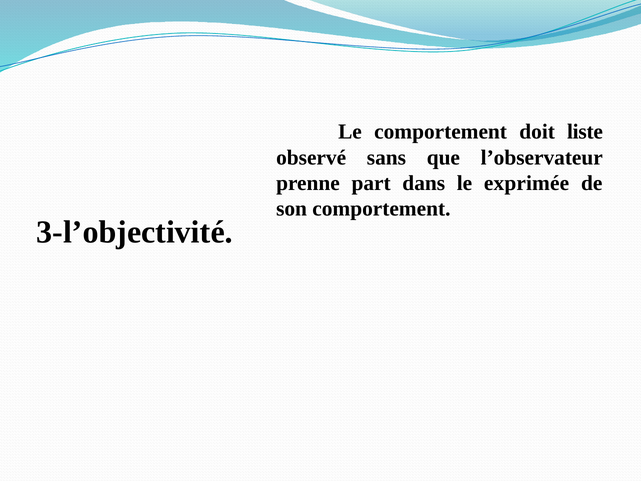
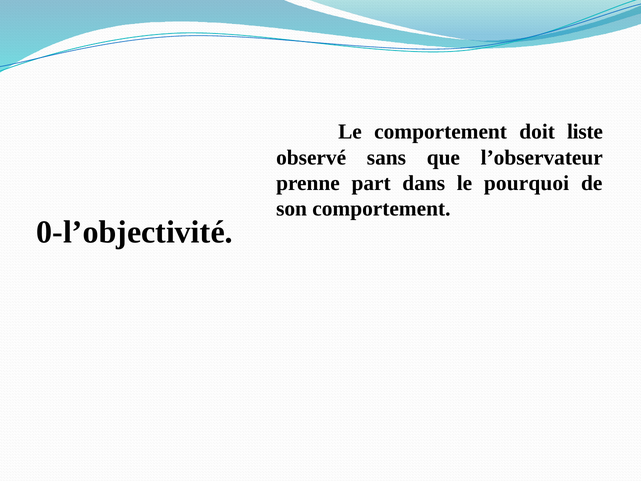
exprimée: exprimée -> pourquoi
3-l’objectivité: 3-l’objectivité -> 0-l’objectivité
